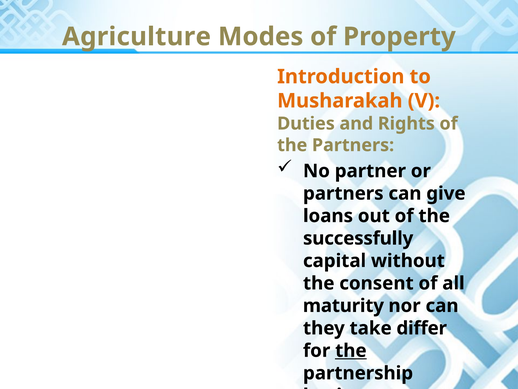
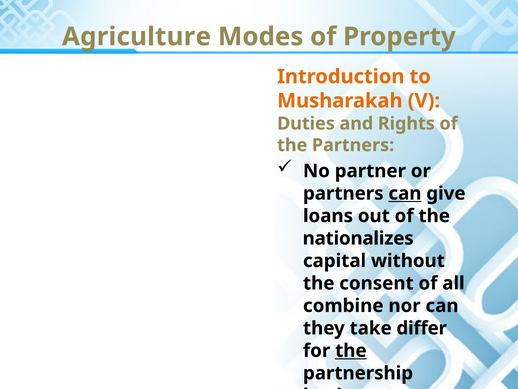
can at (405, 193) underline: none -> present
successfully: successfully -> nationalizes
maturity: maturity -> combine
